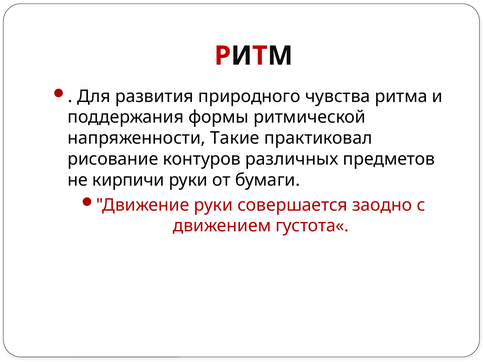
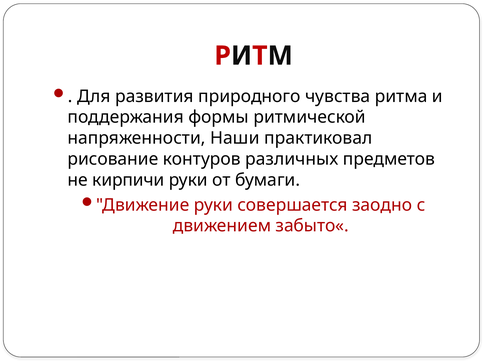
Такие: Такие -> Наши
густота«: густота« -> забыто«
